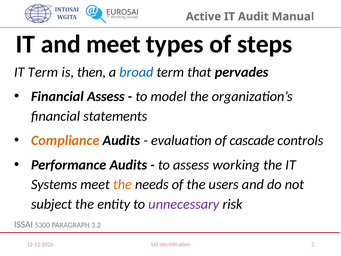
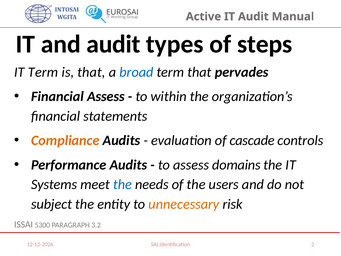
and meet: meet -> audit
is then: then -> that
model: model -> within
working: working -> domains
the at (122, 184) colour: orange -> blue
unnecessary colour: purple -> orange
